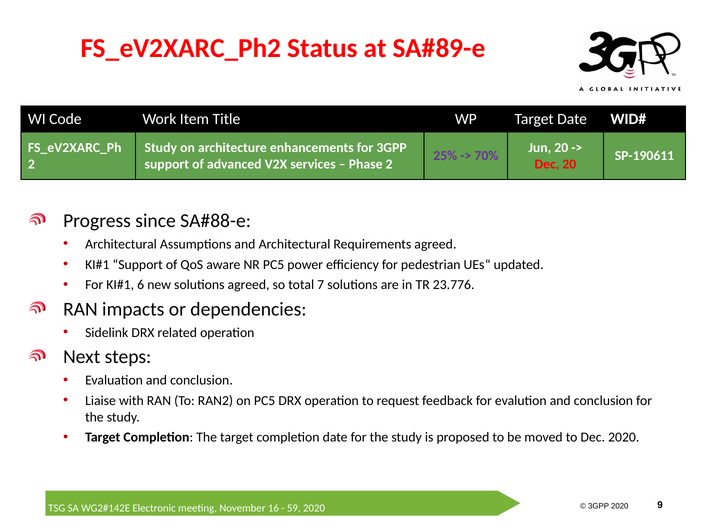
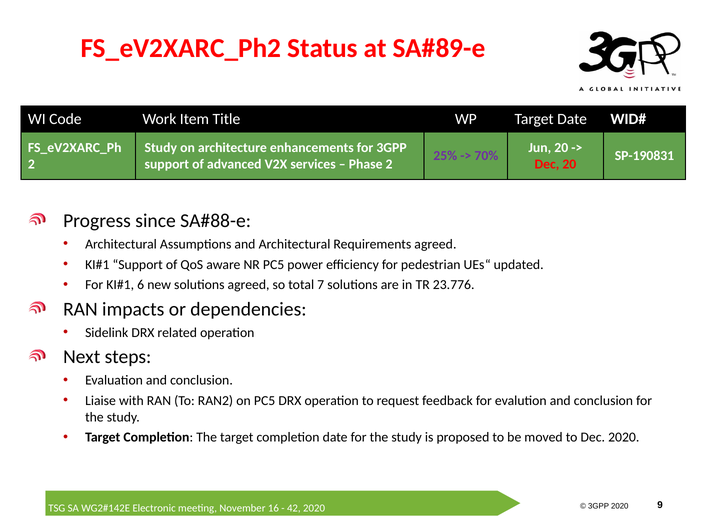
SP-190611: SP-190611 -> SP-190831
59: 59 -> 42
